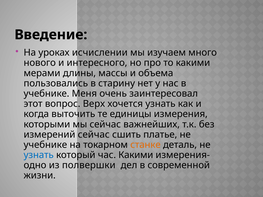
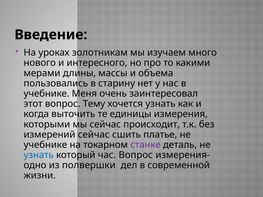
исчислении: исчислении -> золотникам
Верх: Верх -> Тему
важнейших: важнейших -> происходит
станке colour: orange -> purple
час Какими: Какими -> Вопрос
